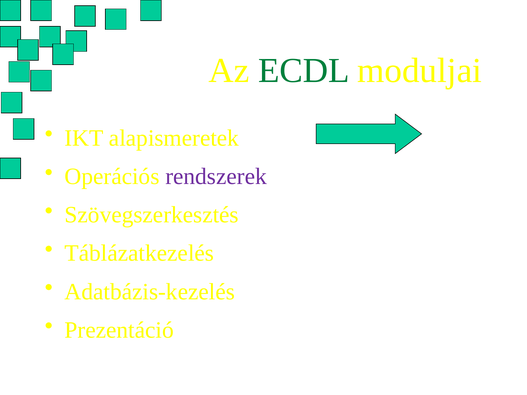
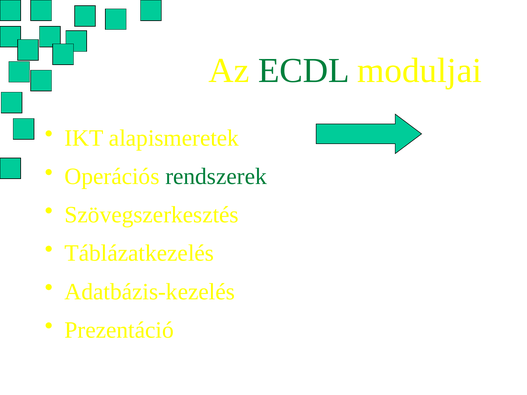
rendszerek colour: purple -> green
